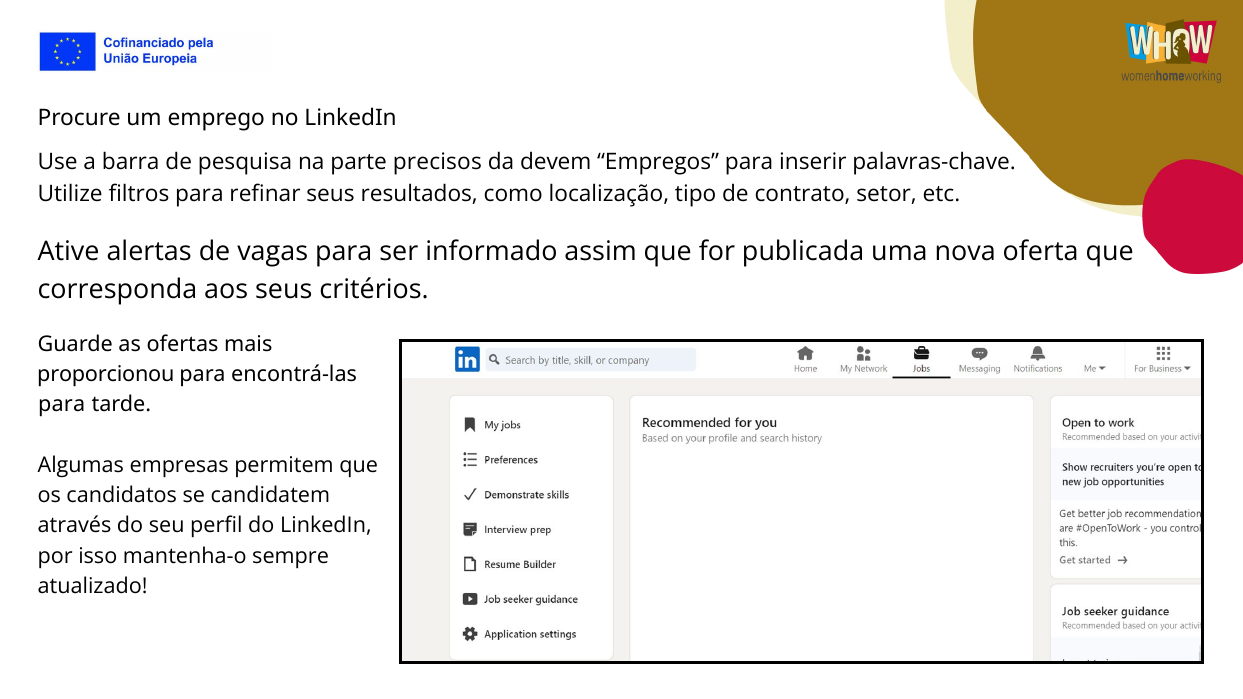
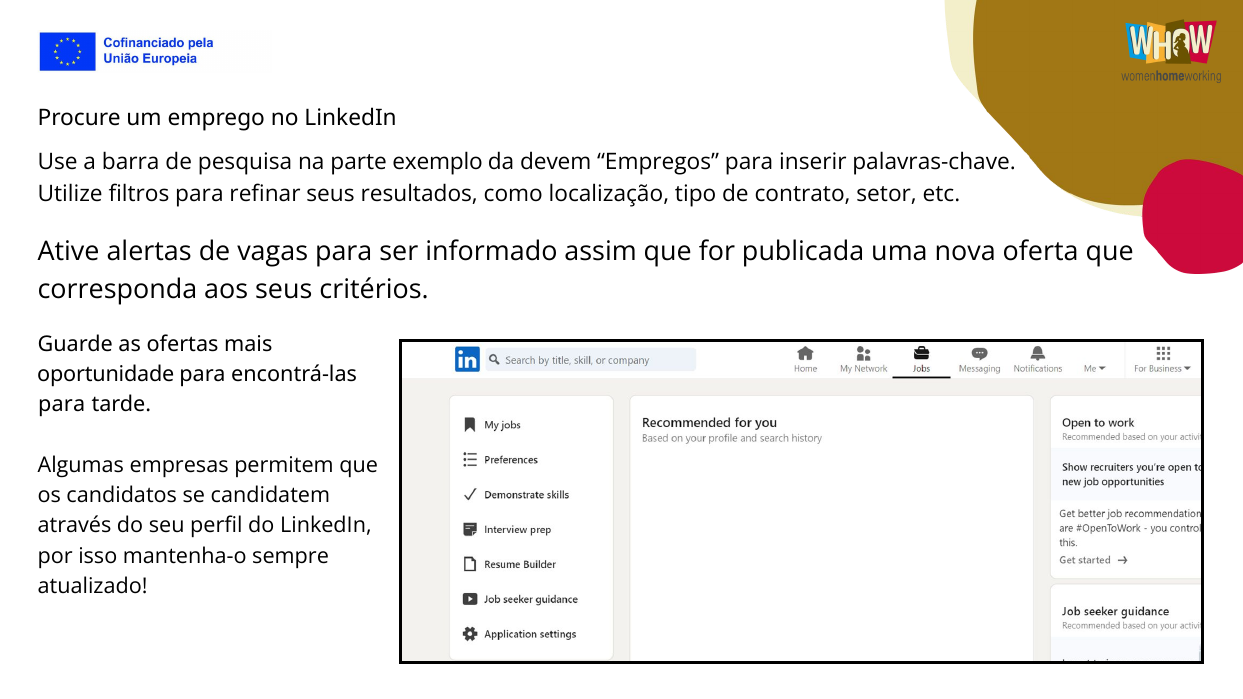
precisos: precisos -> exemplo
proporcionou: proporcionou -> oportunidade
